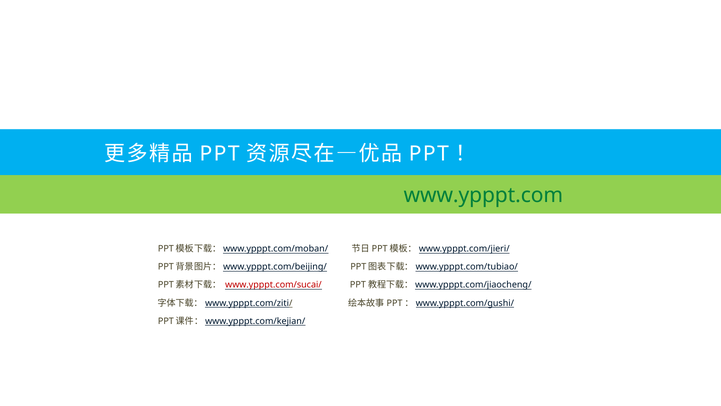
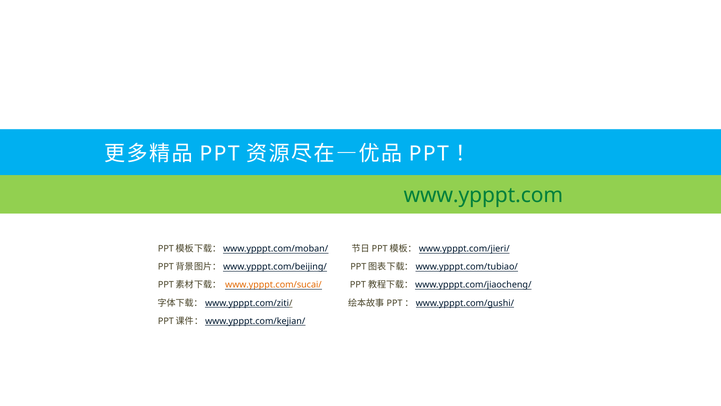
www.ypppt.com/sucai/ colour: red -> orange
